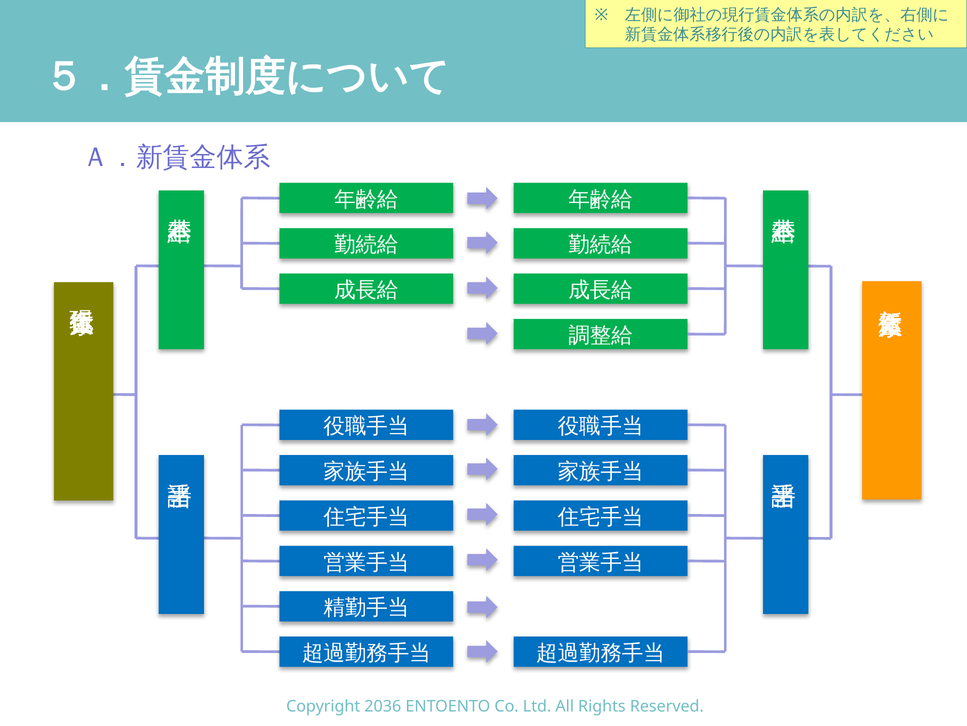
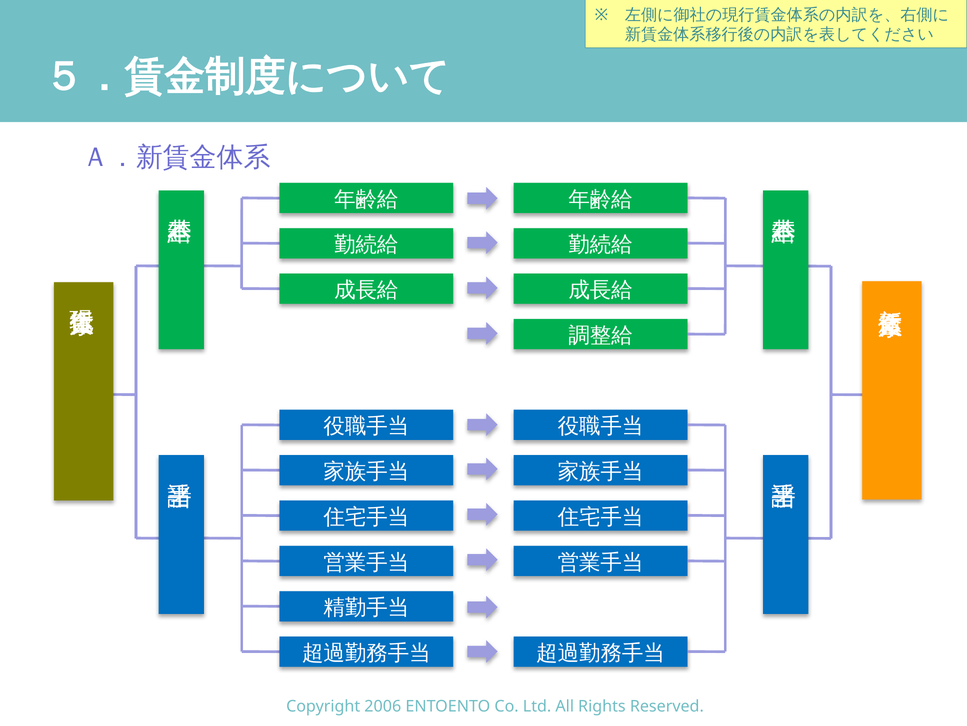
2036: 2036 -> 2006
